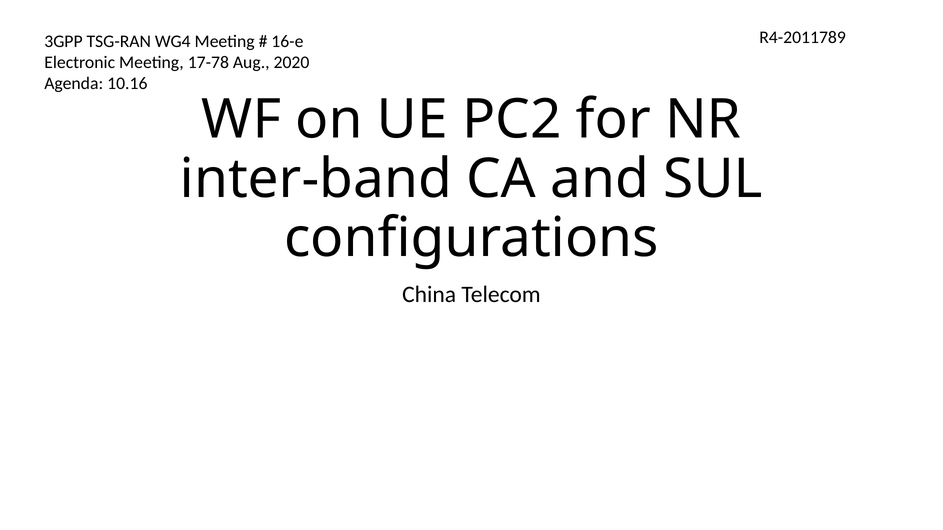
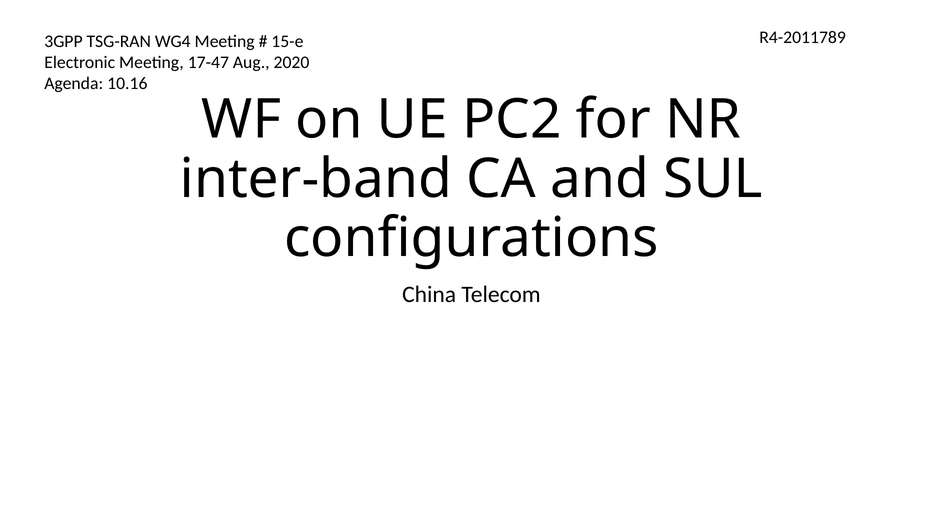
16-e: 16-e -> 15-e
17-78: 17-78 -> 17-47
